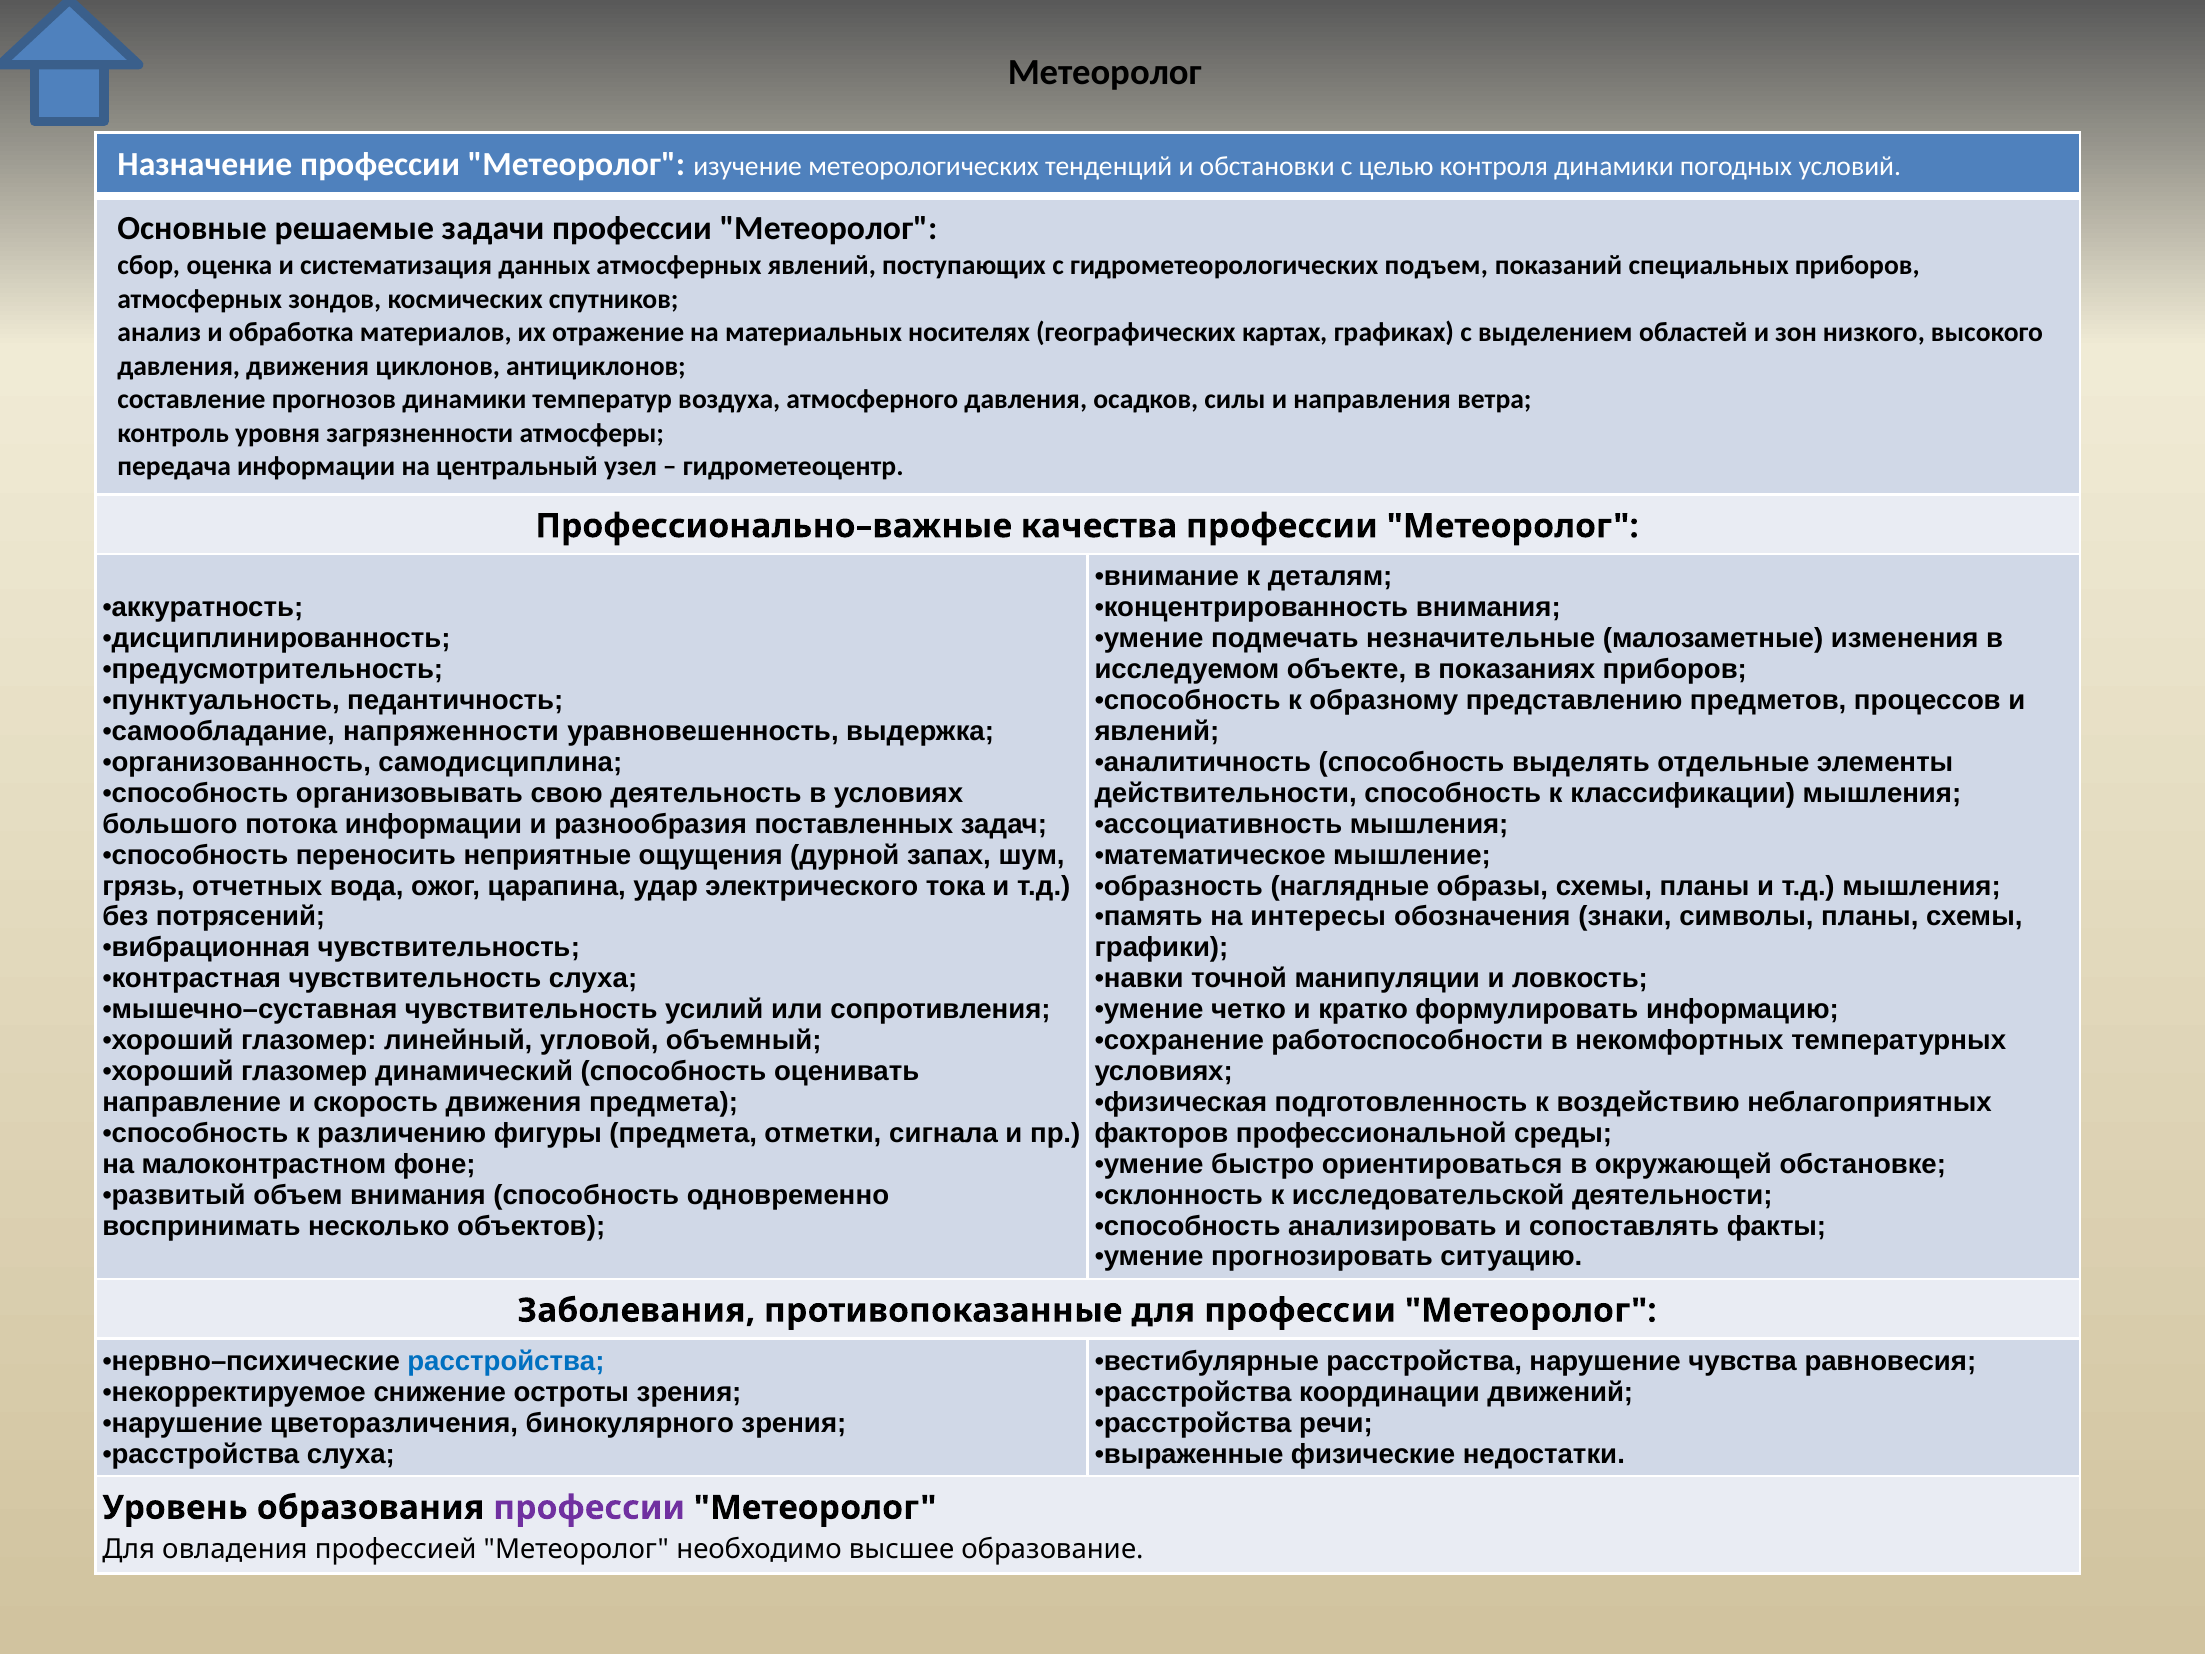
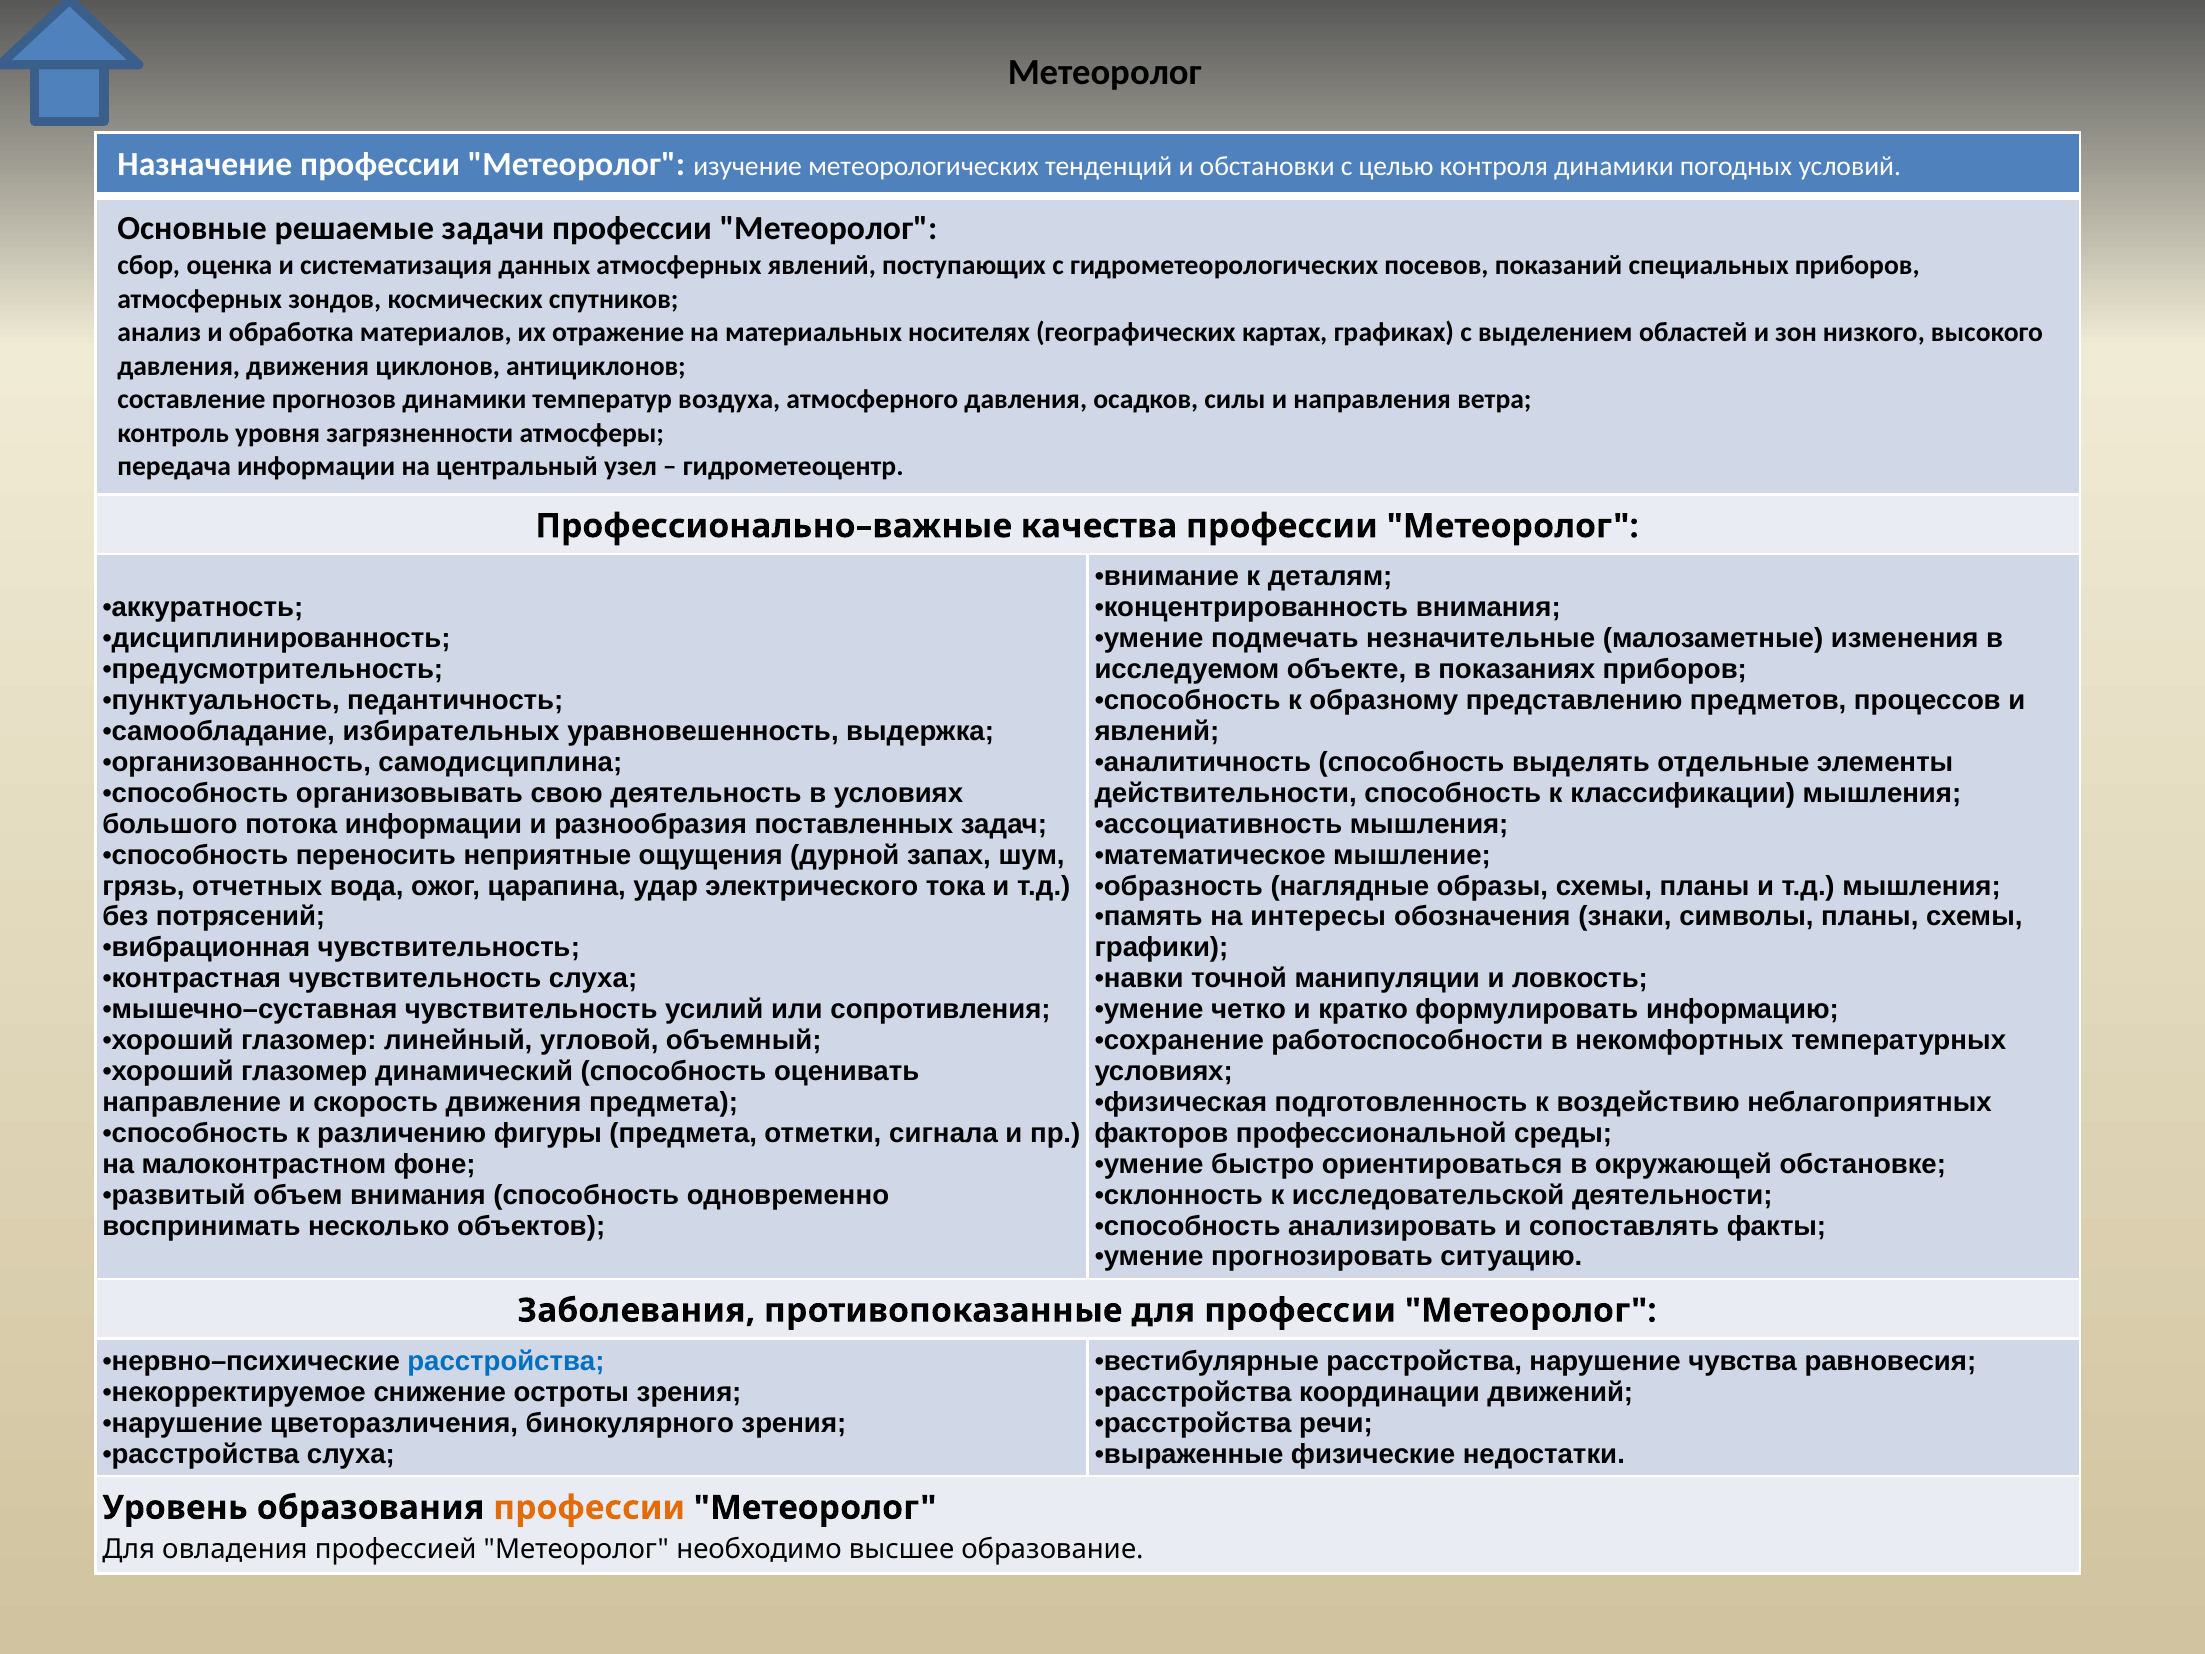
подъем: подъем -> посевов
напряженности: напряженности -> избирательных
профессии at (589, 1508) colour: purple -> orange
